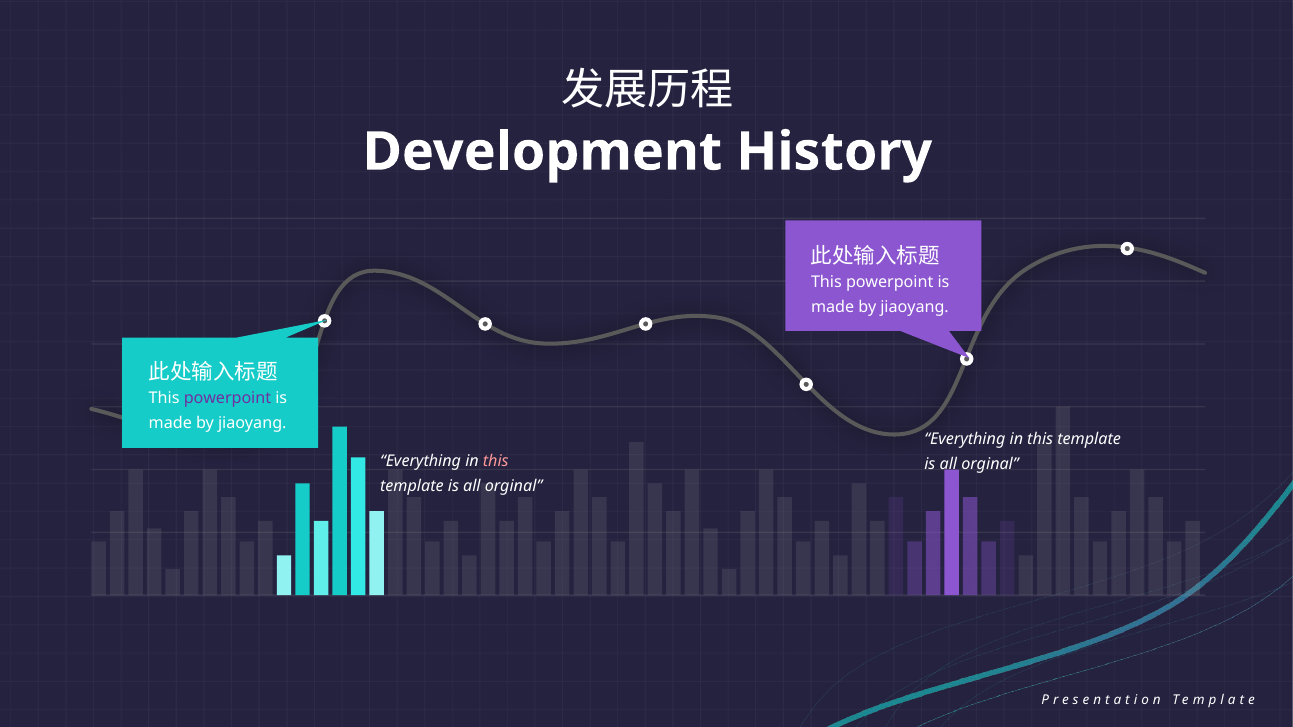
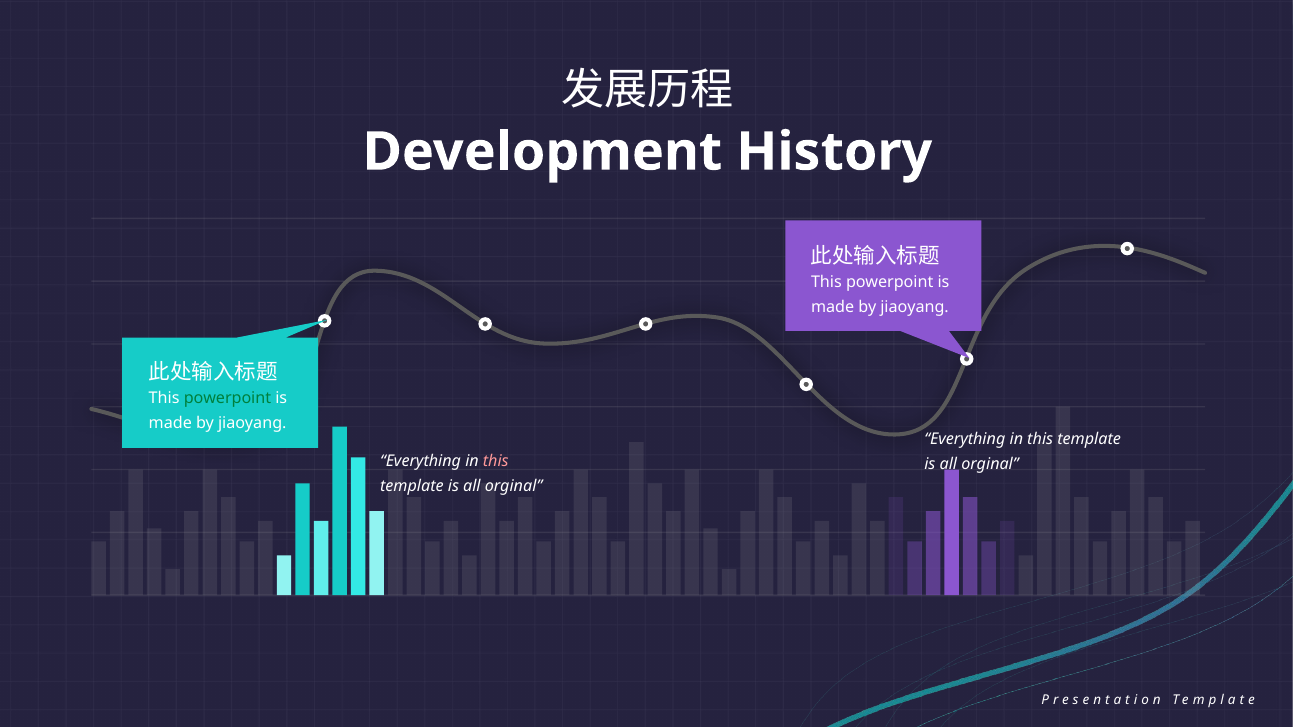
powerpoint at (227, 398) colour: purple -> green
